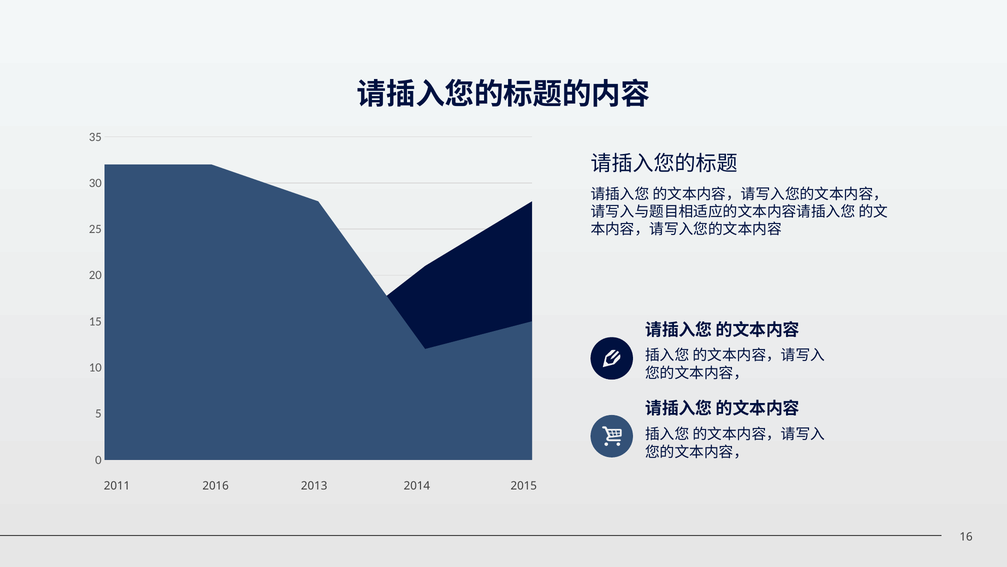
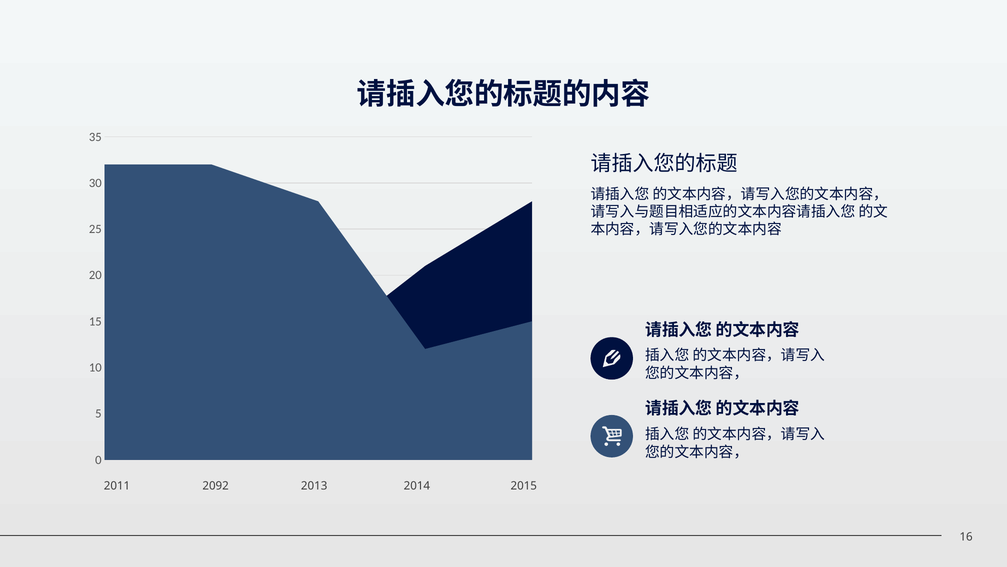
2016: 2016 -> 2092
